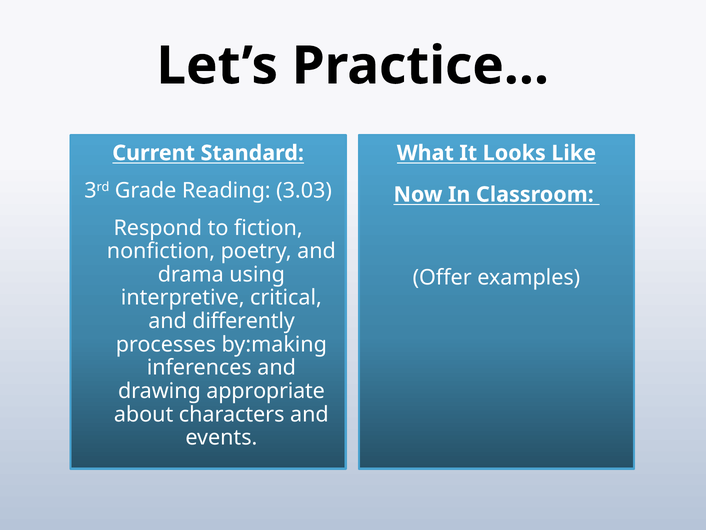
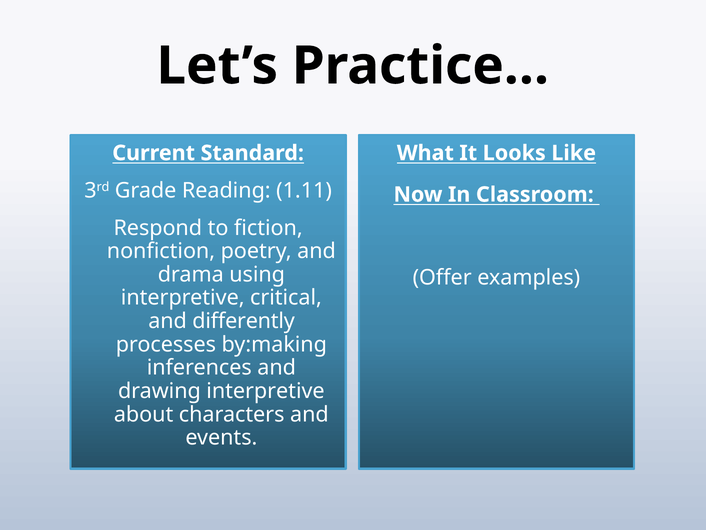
3.03: 3.03 -> 1.11
drawing appropriate: appropriate -> interpretive
